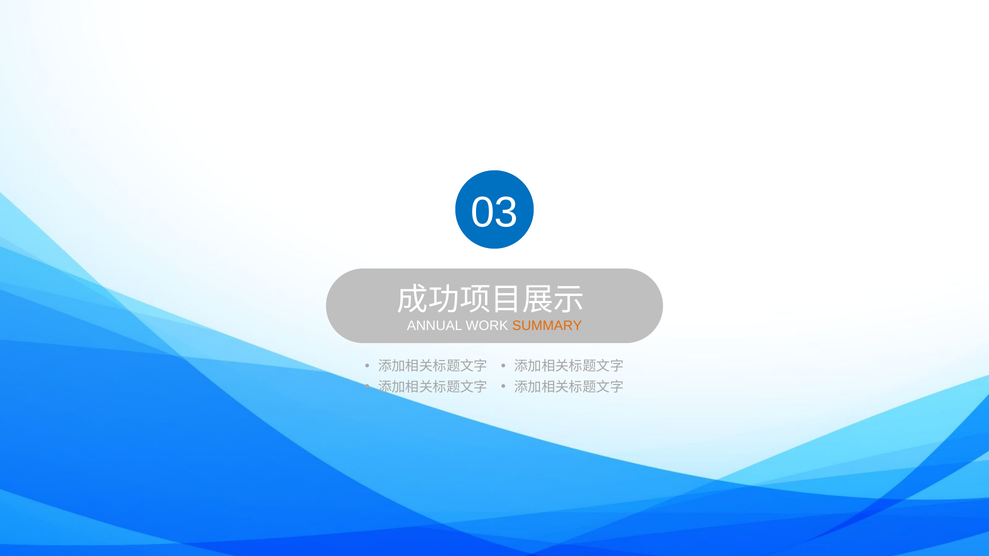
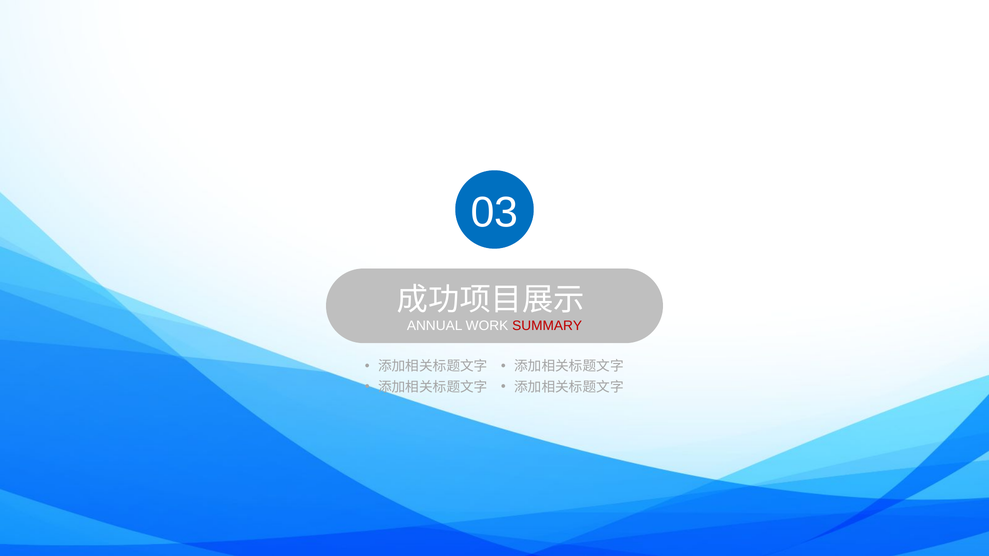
SUMMARY colour: orange -> red
